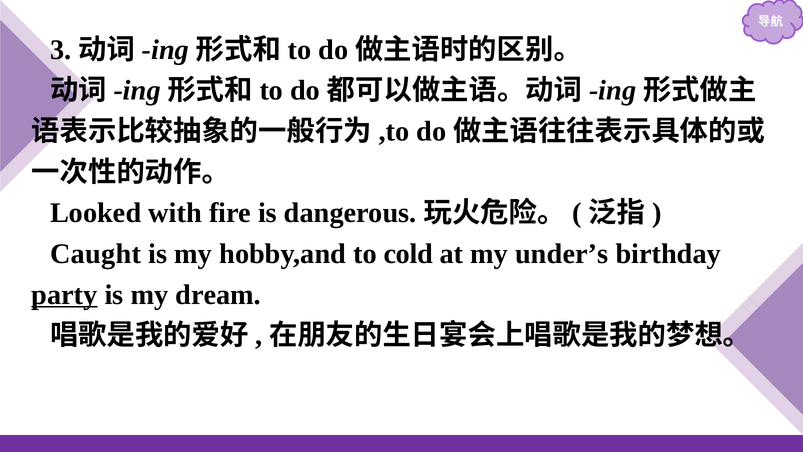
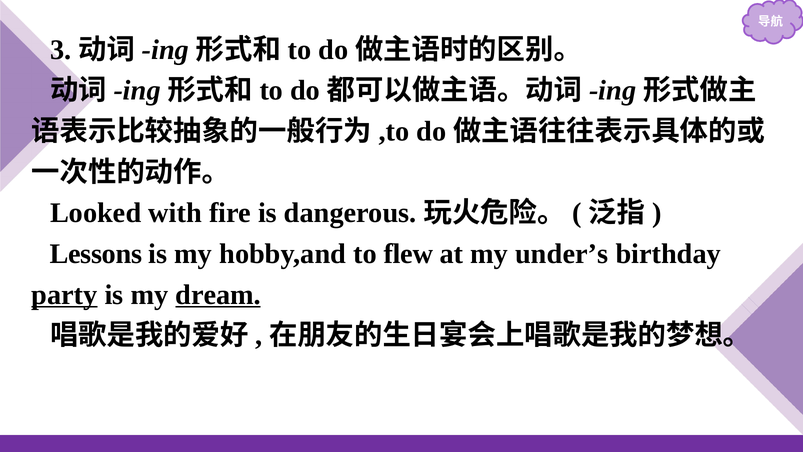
Caught: Caught -> Lessons
cold: cold -> flew
dream underline: none -> present
